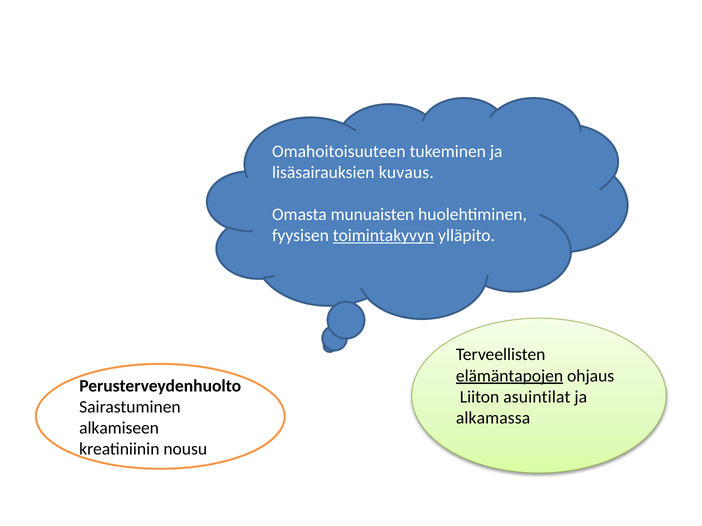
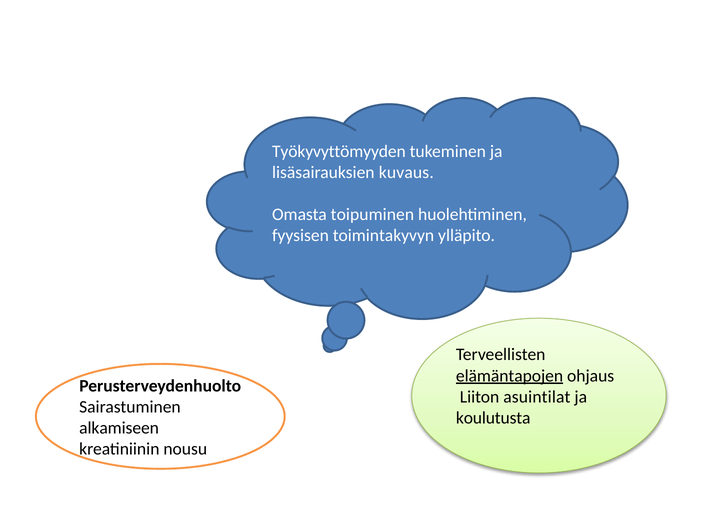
Omahoitoisuuteen: Omahoitoisuuteen -> Työkyvyttömyyden
munuaisten: munuaisten -> toipuminen
toimintakyvyn underline: present -> none
alkamassa: alkamassa -> koulutusta
